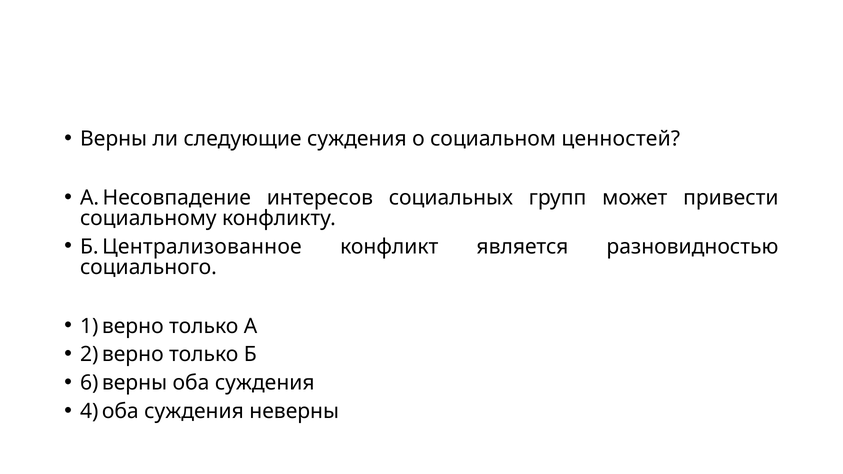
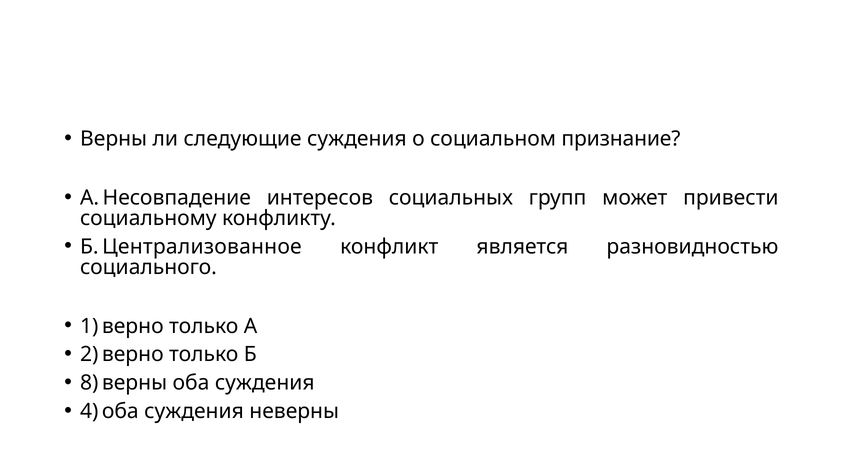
ценностей: ценностей -> признание
6: 6 -> 8
